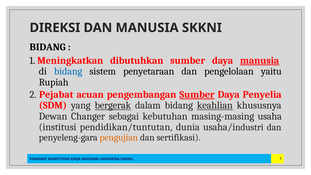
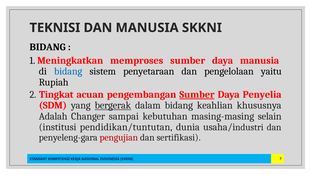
DIREKSI: DIREKSI -> TEKNISI
dibutuhkan: dibutuhkan -> memproses
manusia at (260, 61) underline: present -> none
Pejabat: Pejabat -> Tingkat
keahlian underline: present -> none
Dewan: Dewan -> Adalah
sebagai: sebagai -> sampai
usaha: usaha -> selain
pengujian colour: orange -> red
